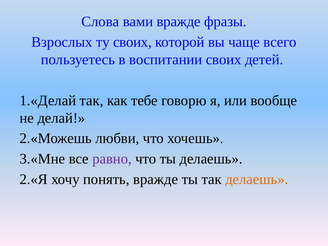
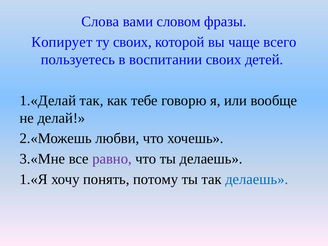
вами вражде: вражде -> словом
Взрослых: Взрослых -> Копирует
2.«Я: 2.«Я -> 1.«Я
понять вражде: вражде -> потому
делаешь at (257, 179) colour: orange -> blue
